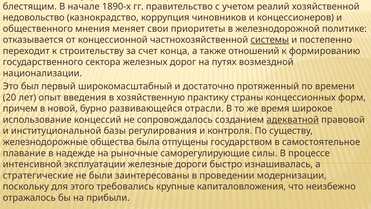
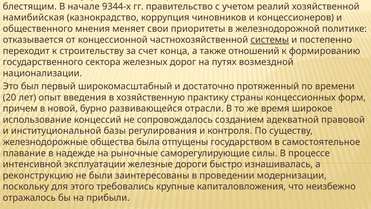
1890-х: 1890-х -> 9344-х
недовольство: недовольство -> намибийская
адекватной underline: present -> none
стратегические: стратегические -> реконструкцию
